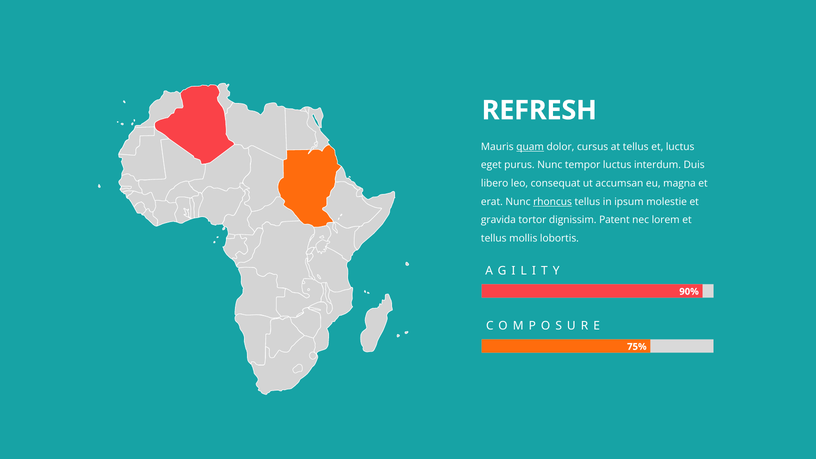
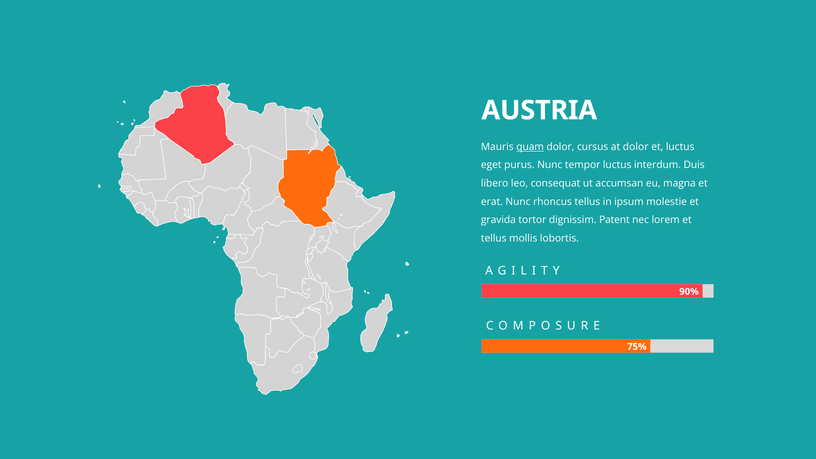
REFRESH: REFRESH -> AUSTRIA
at tellus: tellus -> dolor
rhoncus underline: present -> none
